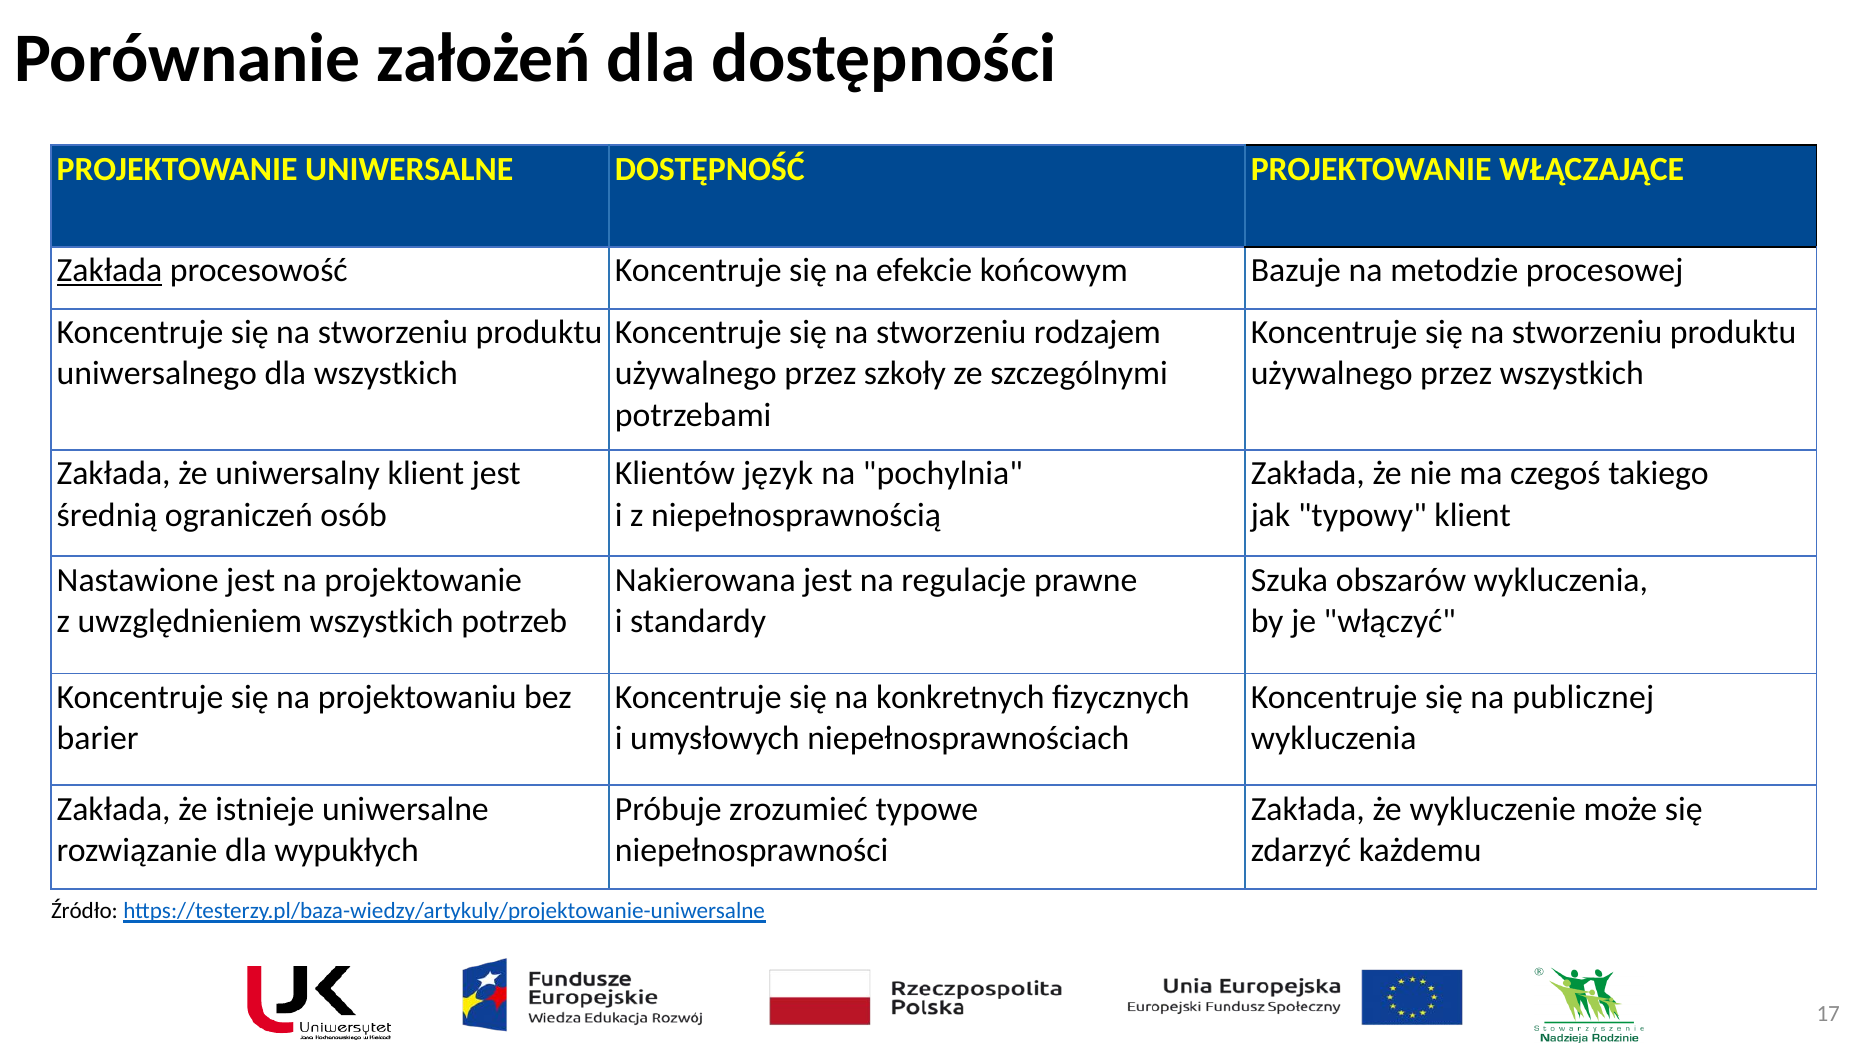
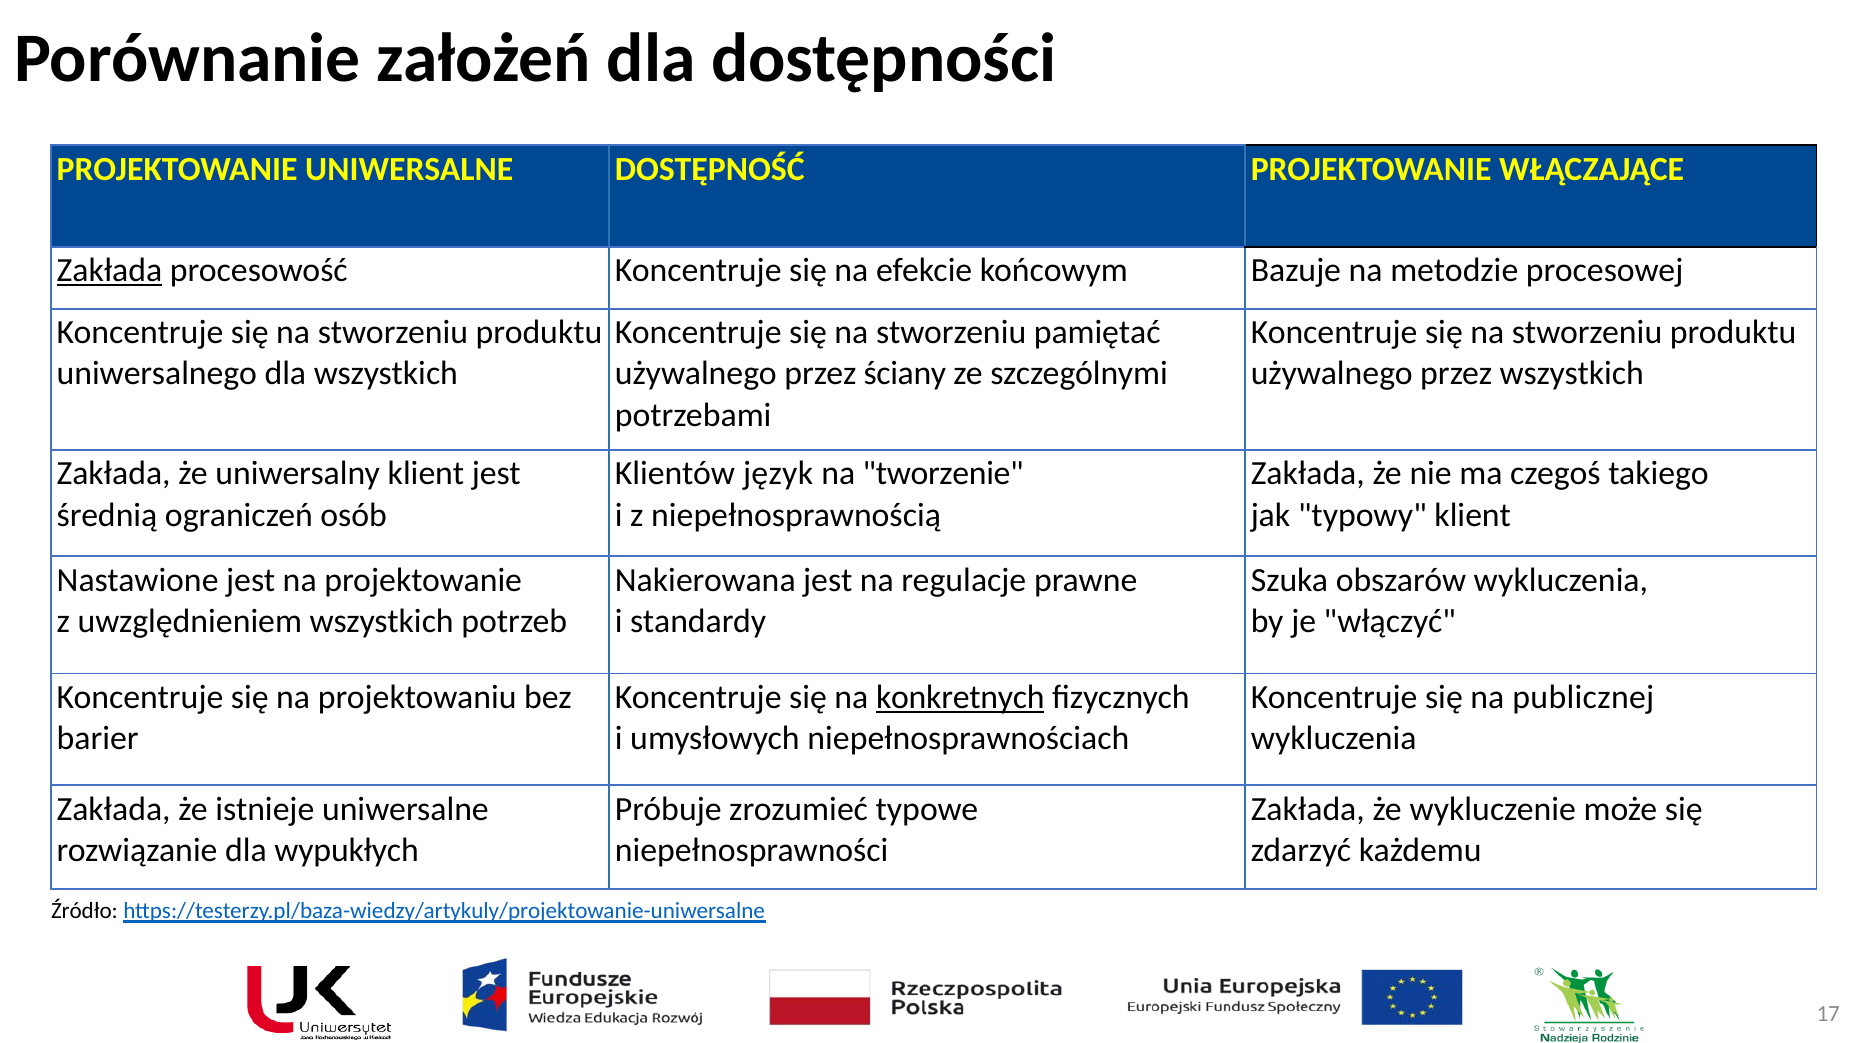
rodzajem: rodzajem -> pamiętać
szkoły: szkoły -> ściany
pochylnia: pochylnia -> tworzenie
konkretnych underline: none -> present
